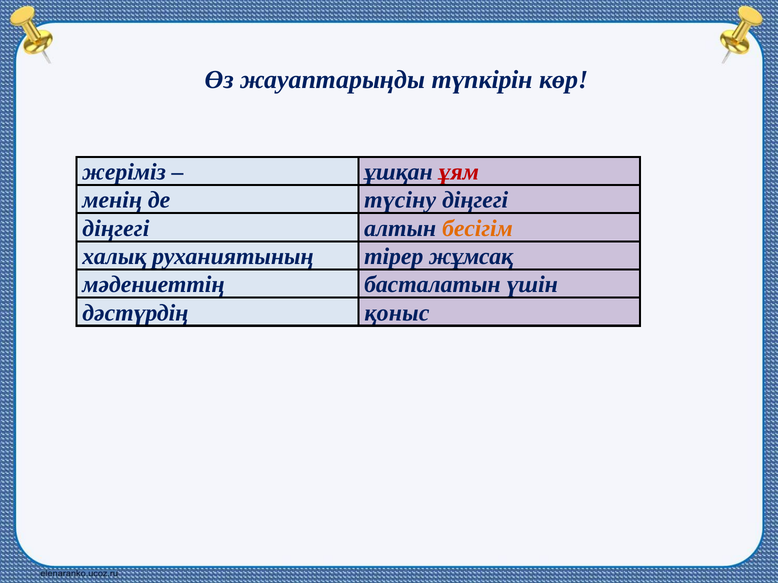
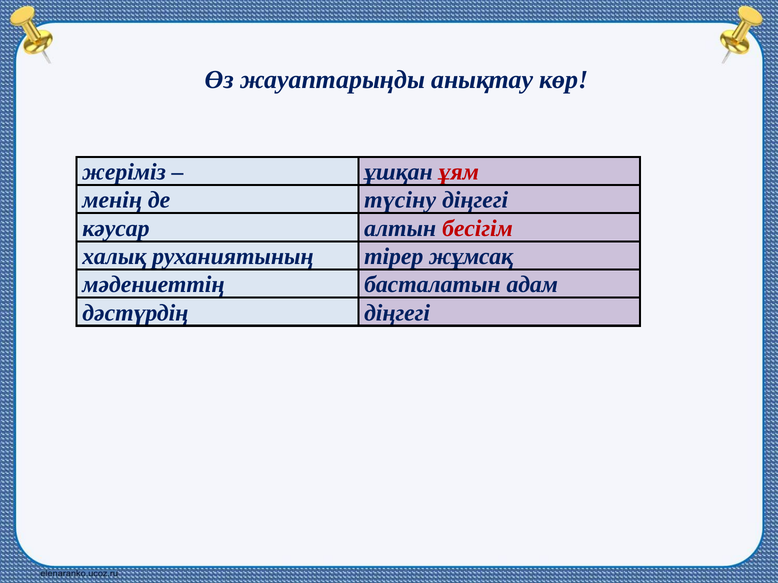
түпкірін: түпкірін -> анықтау
діңгегі at (116, 228): діңгегі -> кәусар
бесігім colour: orange -> red
үшін: үшін -> адам
дәстүрдің қоныс: қоныс -> діңгегі
